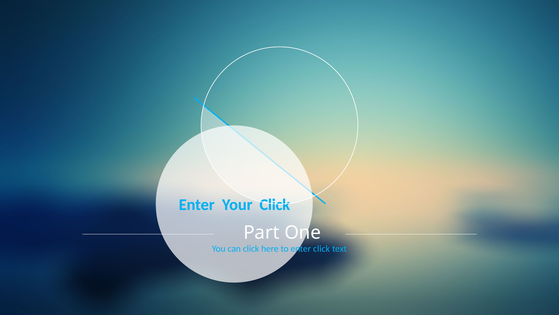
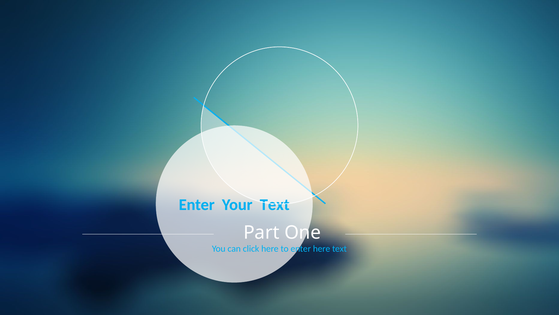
Your Click: Click -> Text
enter click: click -> here
